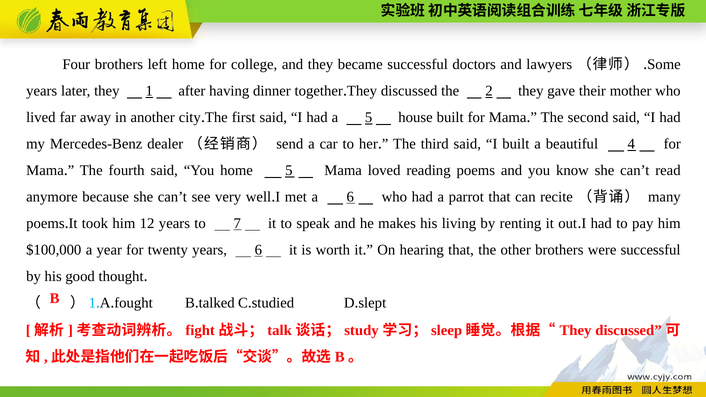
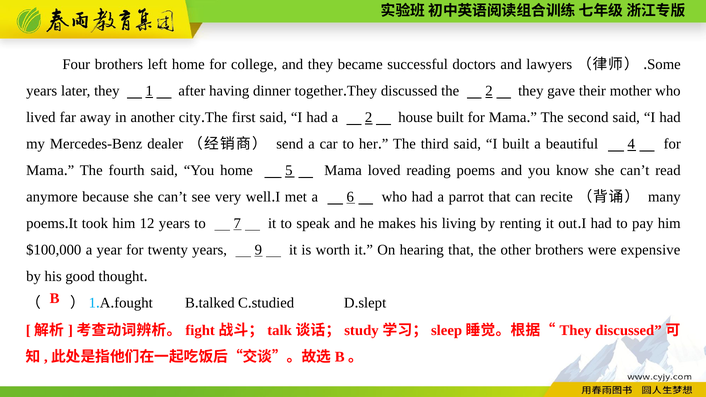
a 5: 5 -> 2
years 6: 6 -> 9
were successful: successful -> expensive
